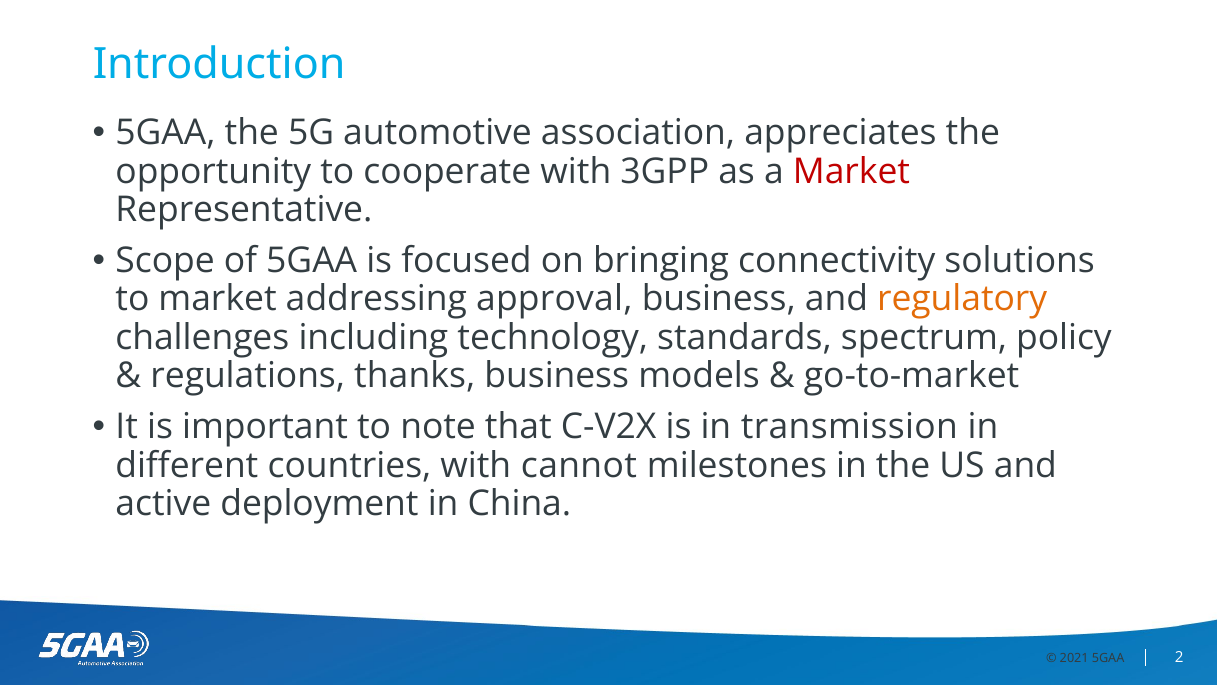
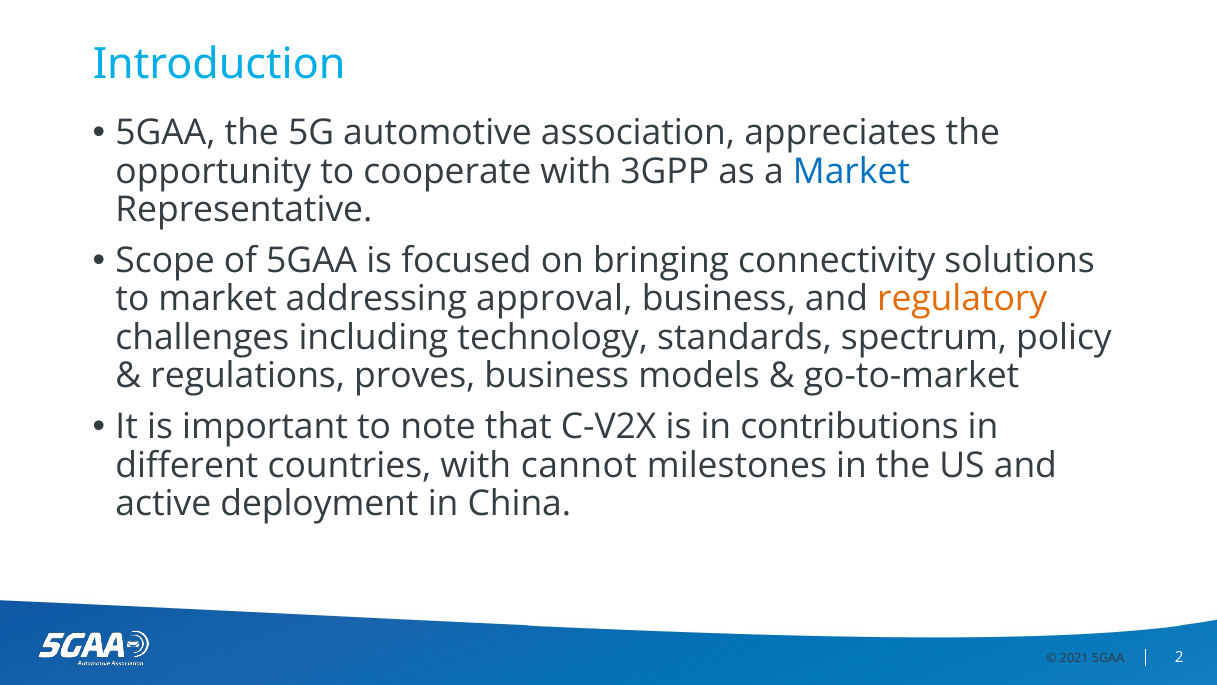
Market at (852, 171) colour: red -> blue
thanks: thanks -> proves
transmission: transmission -> contributions
